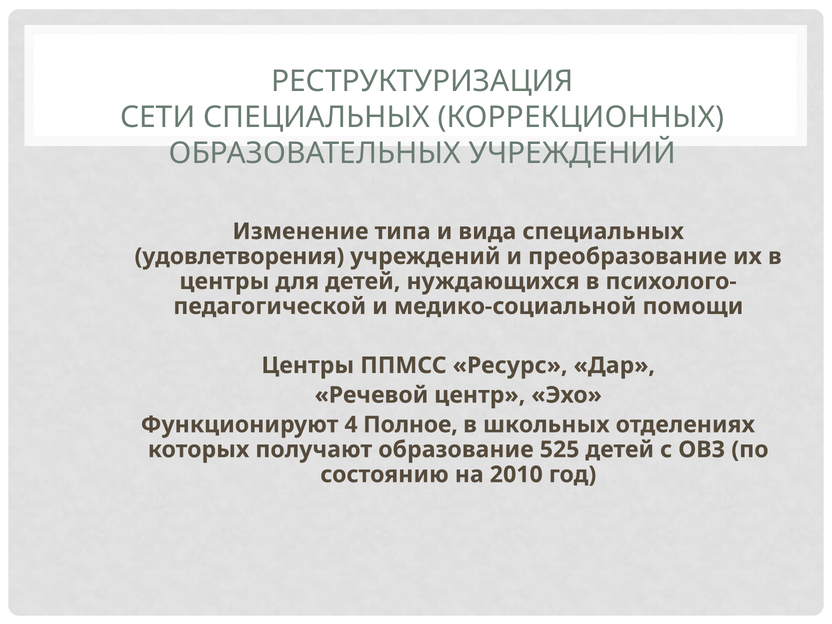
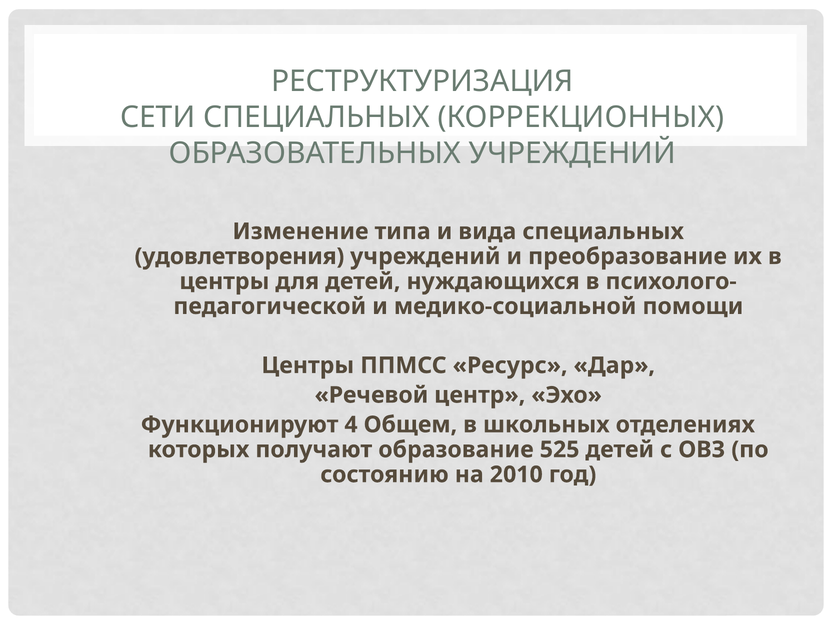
Полное: Полное -> Общем
